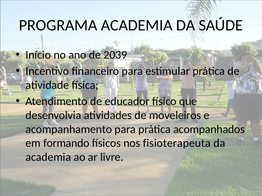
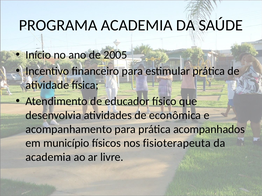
2039: 2039 -> 2005
moveleiros: moveleiros -> econômica
formando: formando -> município
